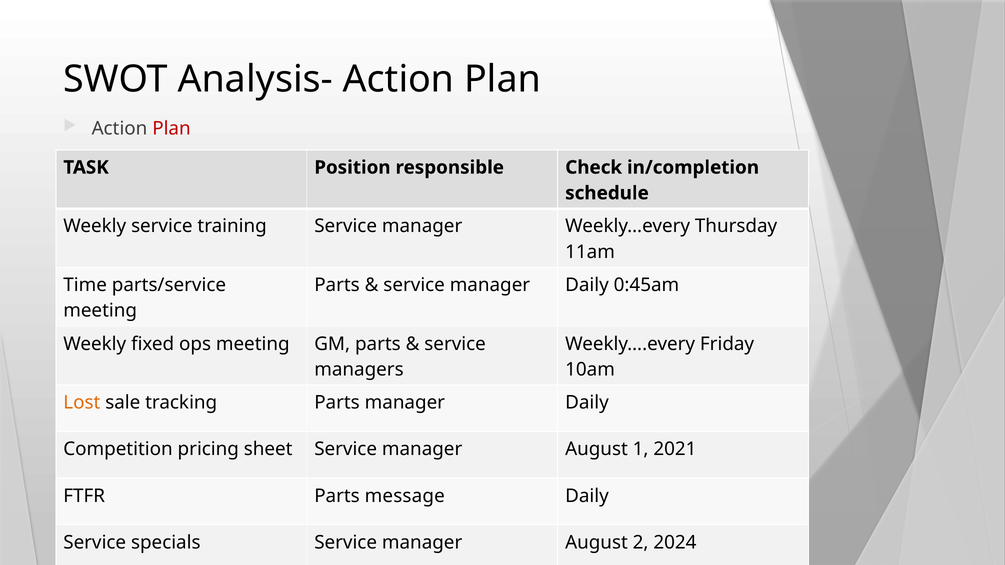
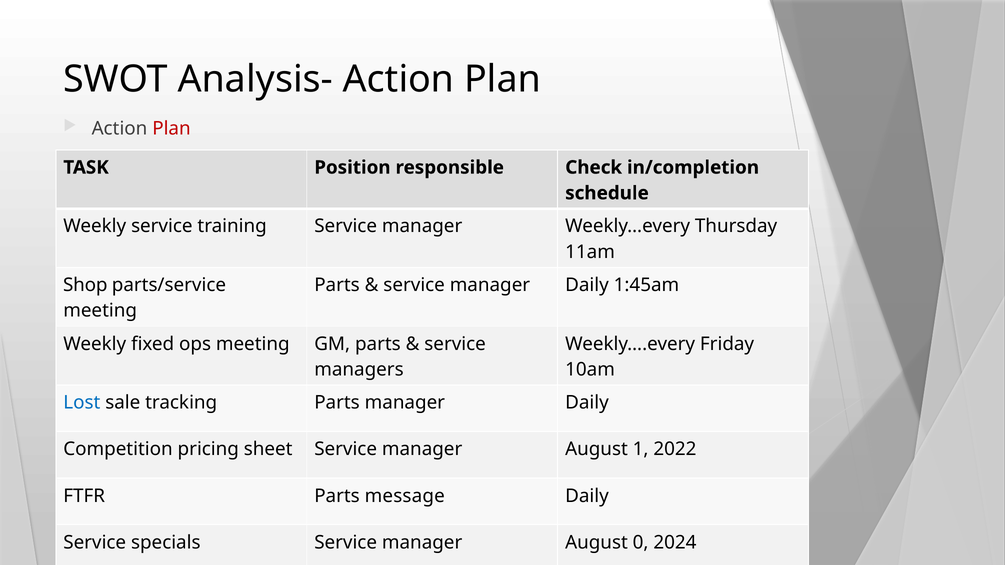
Time: Time -> Shop
0:45am: 0:45am -> 1:45am
Lost colour: orange -> blue
2021: 2021 -> 2022
2: 2 -> 0
